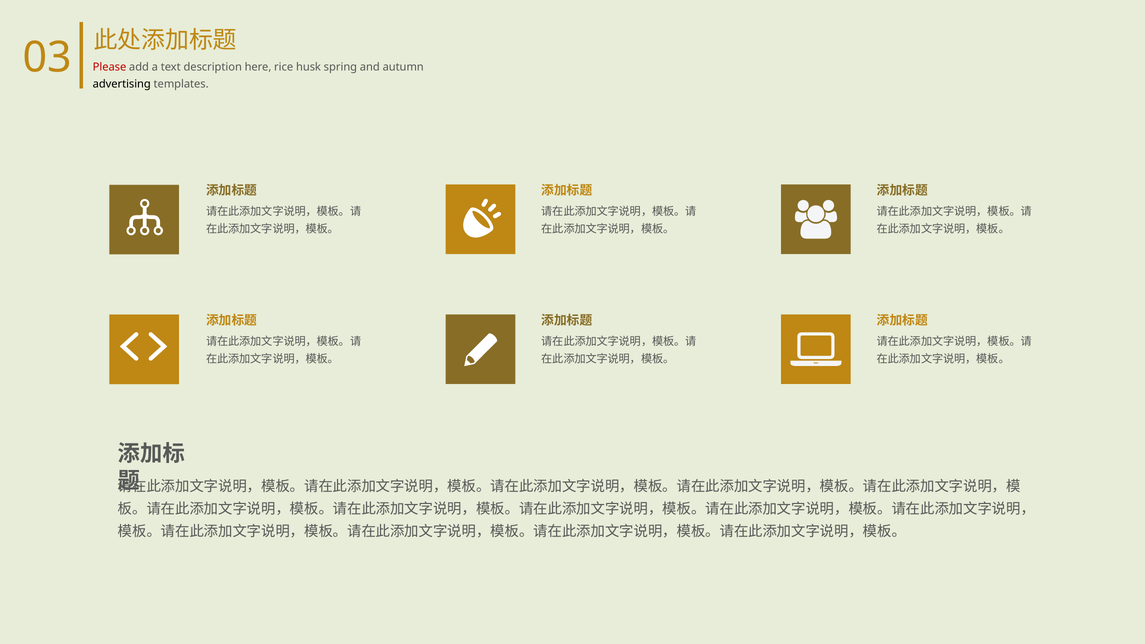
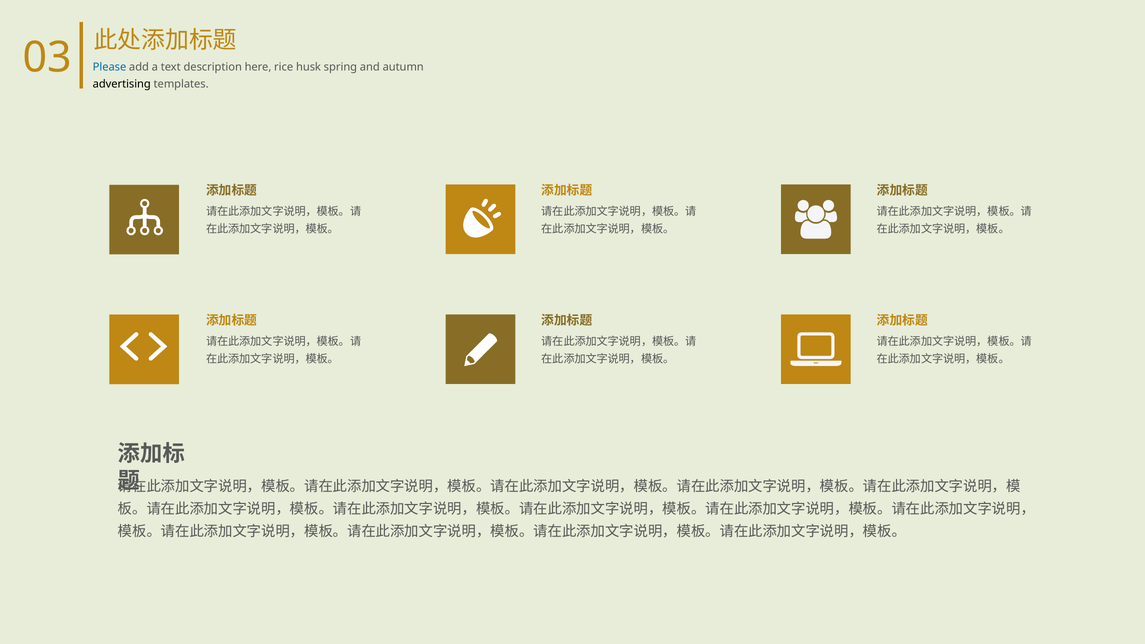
Please colour: red -> blue
